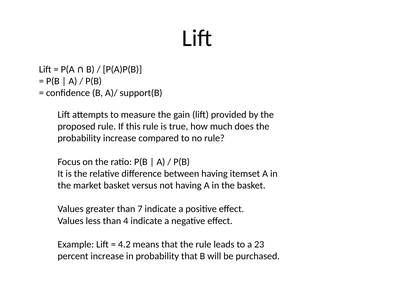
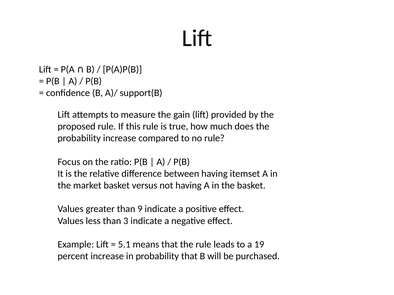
7: 7 -> 9
4: 4 -> 3
4.2: 4.2 -> 5.1
23: 23 -> 19
